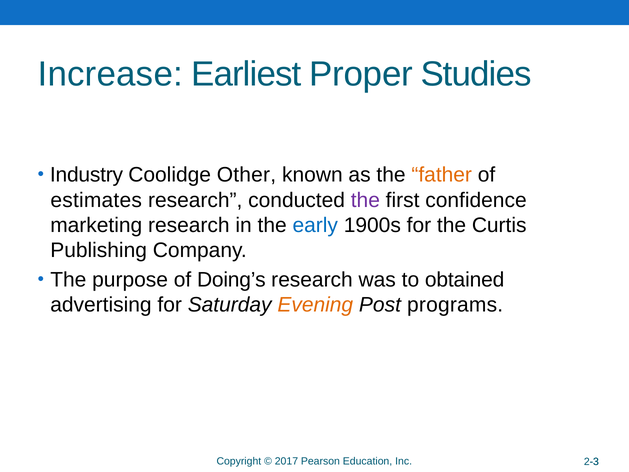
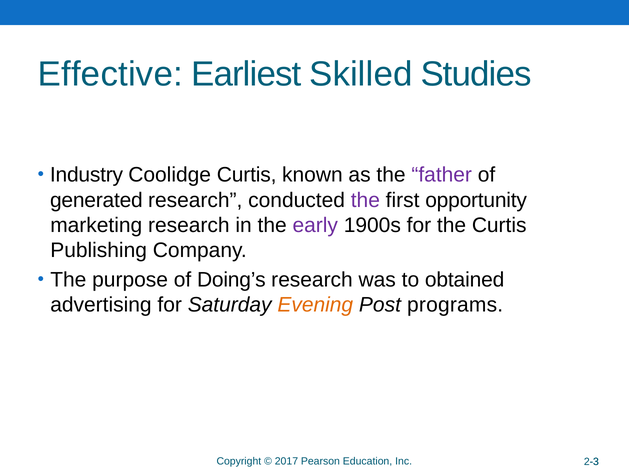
Increase: Increase -> Effective
Proper: Proper -> Skilled
Coolidge Other: Other -> Curtis
father colour: orange -> purple
estimates: estimates -> generated
confidence: confidence -> opportunity
early colour: blue -> purple
